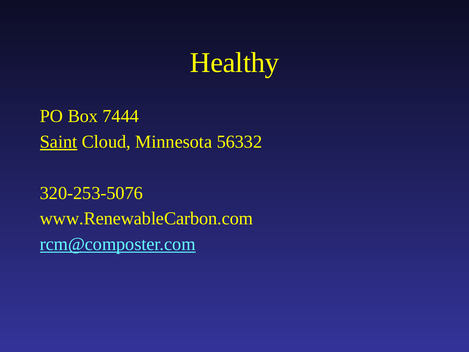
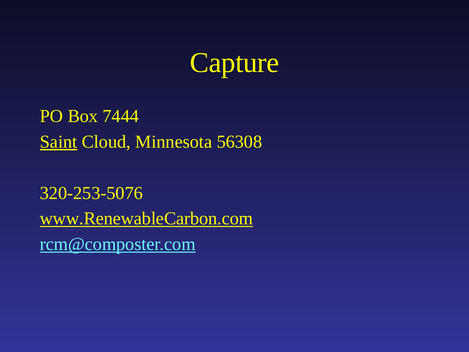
Healthy: Healthy -> Capture
56332: 56332 -> 56308
www.RenewableCarbon.com underline: none -> present
